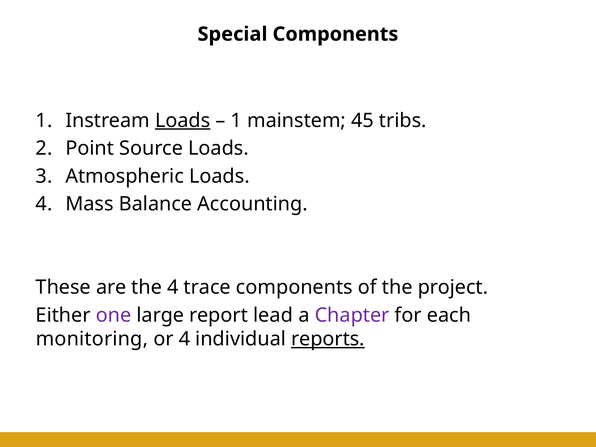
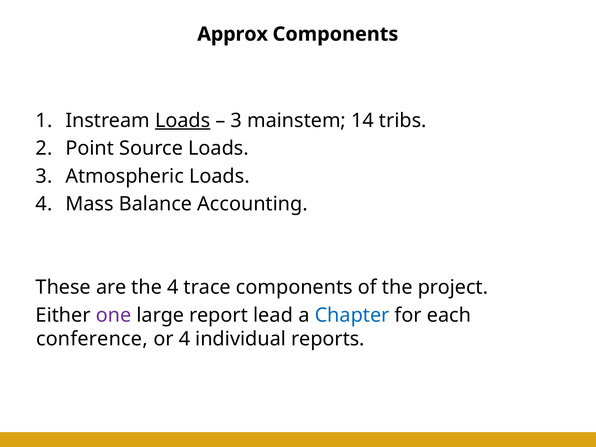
Special: Special -> Approx
1 at (236, 121): 1 -> 3
45: 45 -> 14
Chapter colour: purple -> blue
monitoring: monitoring -> conference
reports underline: present -> none
